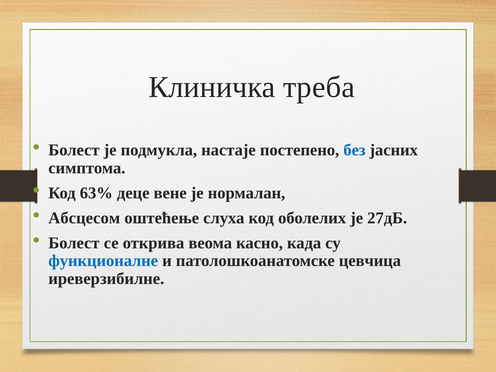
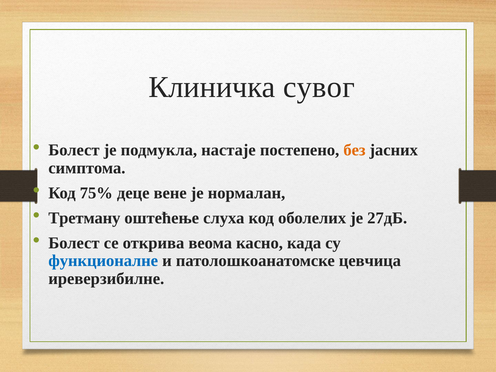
треба: треба -> сувог
без colour: blue -> orange
63%: 63% -> 75%
Абсцесом: Абсцесом -> Третману
